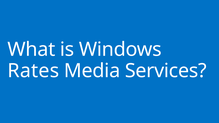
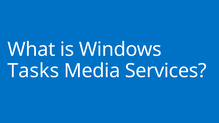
Rates: Rates -> Tasks
